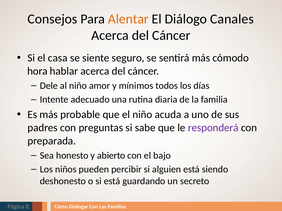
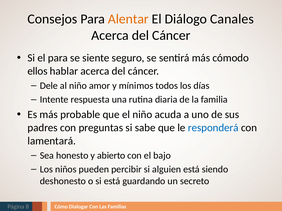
el casa: casa -> para
hora: hora -> ellos
adecuado: adecuado -> respuesta
responderá colour: purple -> blue
preparada: preparada -> lamentará
